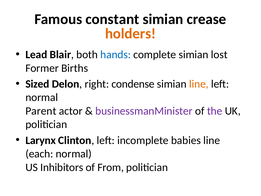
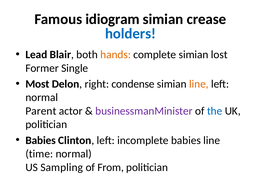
constant: constant -> idiogram
holders colour: orange -> blue
hands colour: blue -> orange
Births: Births -> Single
Sized: Sized -> Most
the colour: purple -> blue
Larynx at (41, 140): Larynx -> Babies
each: each -> time
Inhibitors: Inhibitors -> Sampling
